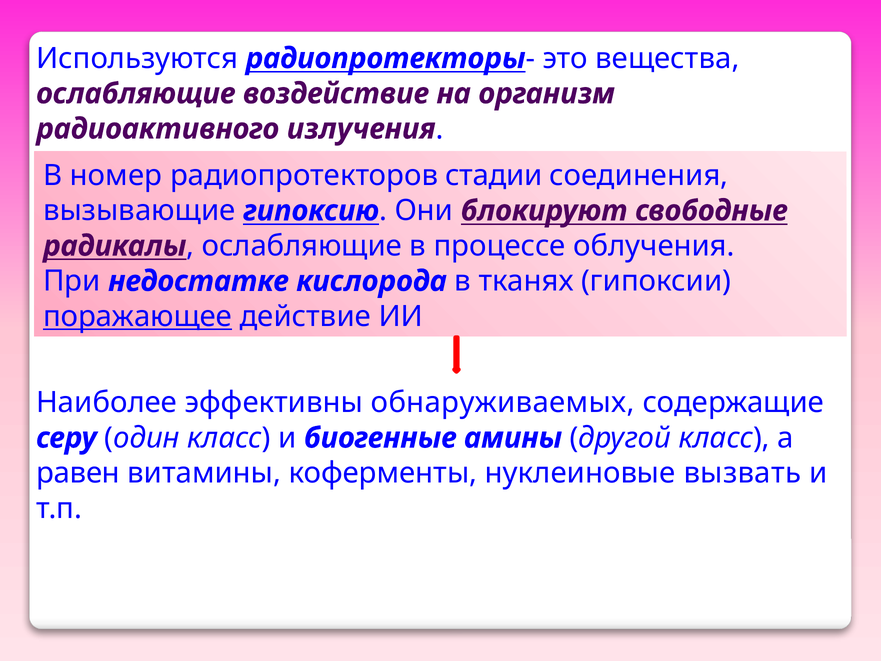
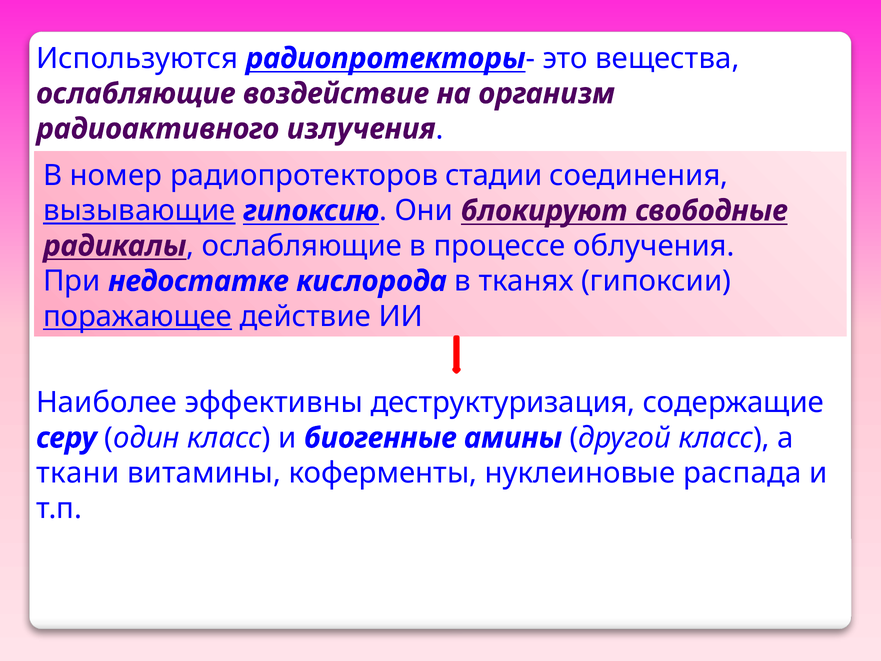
вызывающие underline: none -> present
обнаруживаемых: обнаруживаемых -> деструктуризация
равен: равен -> ткани
вызвать: вызвать -> распада
